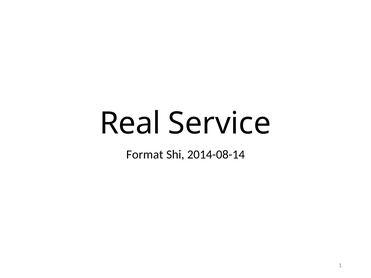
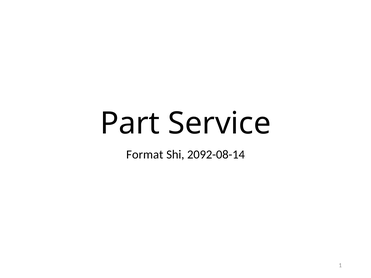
Real: Real -> Part
2014-08-14: 2014-08-14 -> 2092-08-14
